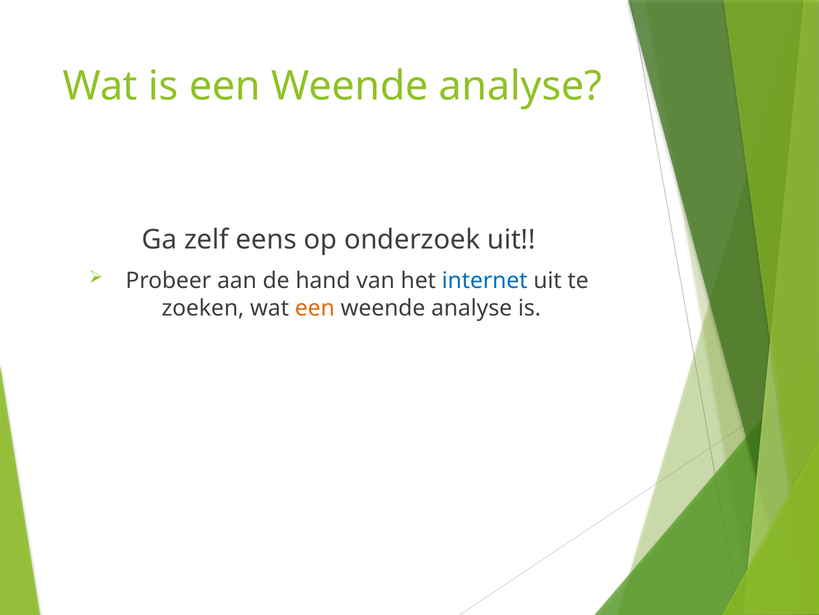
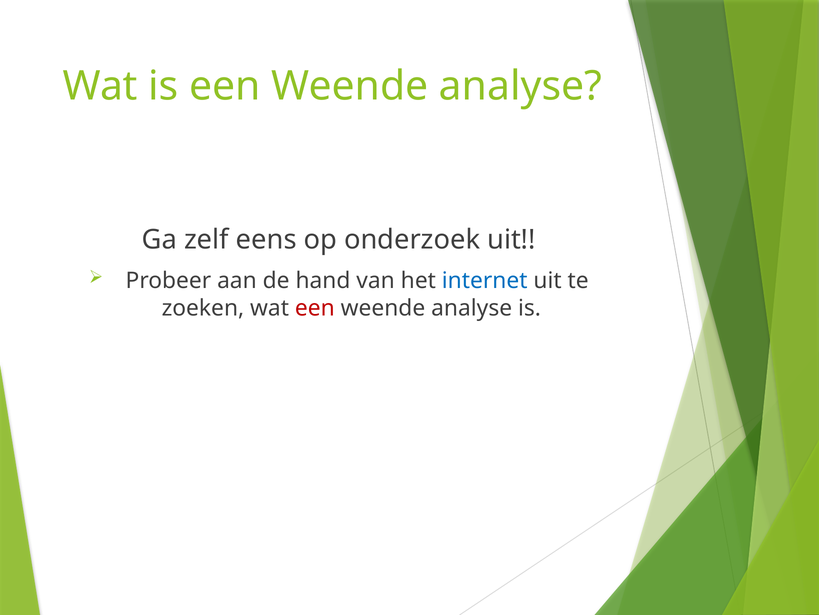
een at (315, 308) colour: orange -> red
